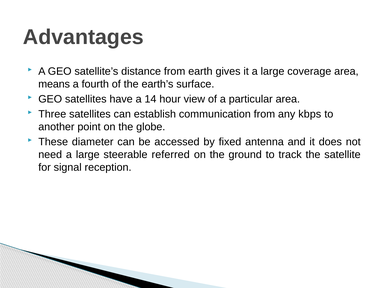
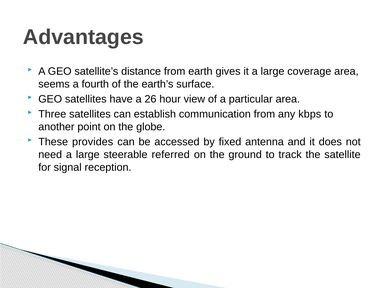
means: means -> seems
14: 14 -> 26
diameter: diameter -> provides
